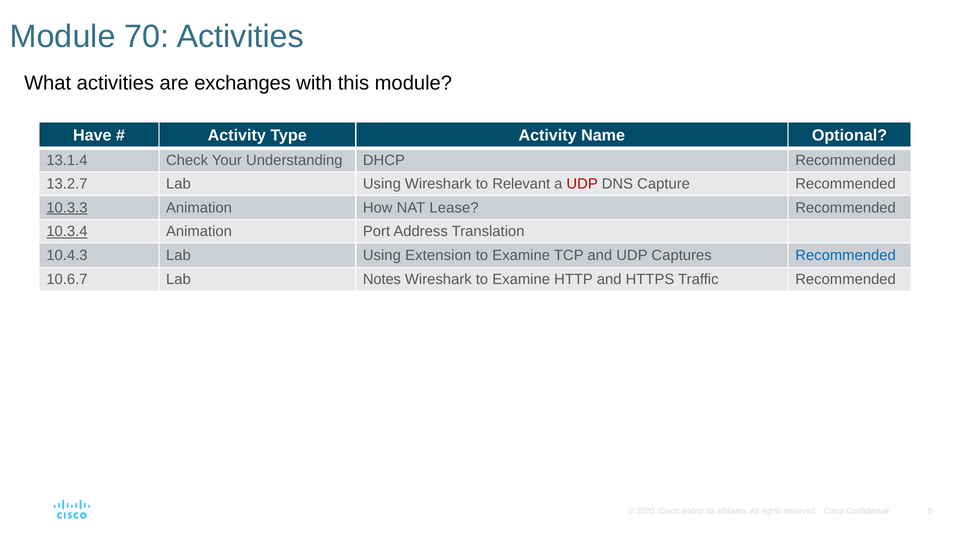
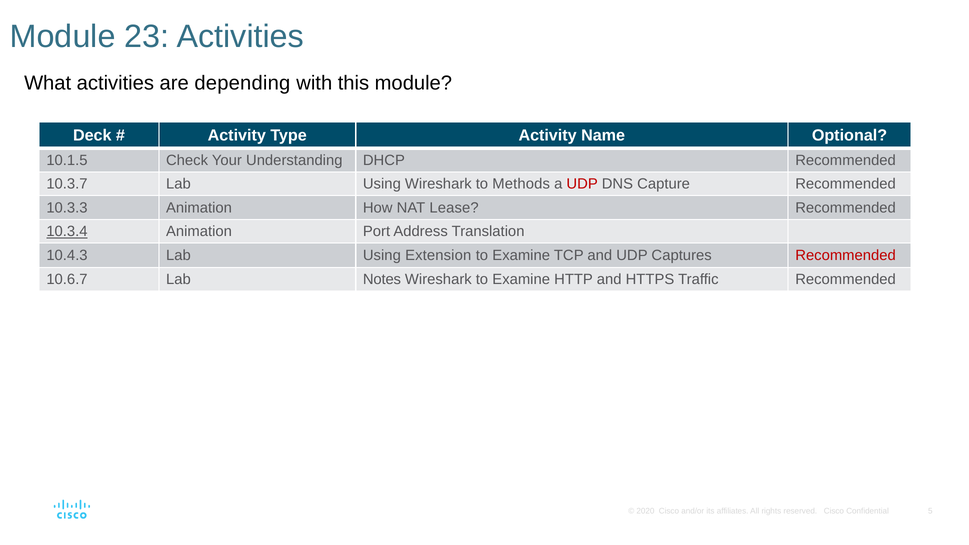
70: 70 -> 23
exchanges: exchanges -> depending
Have: Have -> Deck
13.1.4: 13.1.4 -> 10.1.5
13.2.7: 13.2.7 -> 10.3.7
Relevant: Relevant -> Methods
10.3.3 underline: present -> none
Recommended at (846, 256) colour: blue -> red
